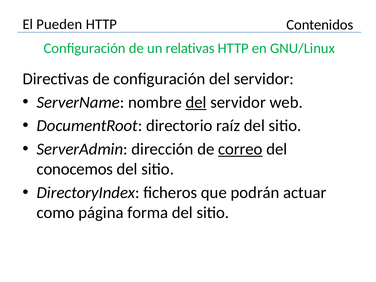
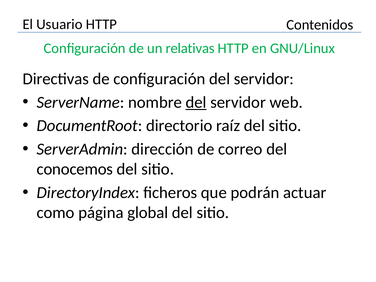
Pueden: Pueden -> Usuario
correo underline: present -> none
forma: forma -> global
